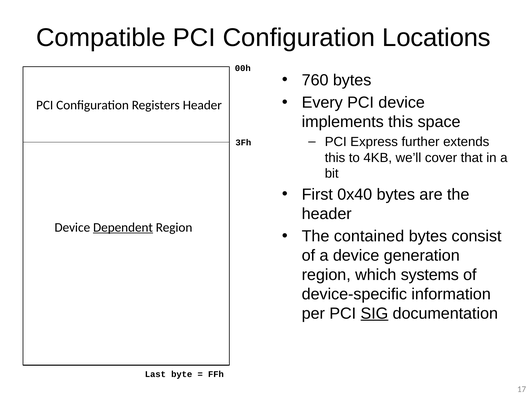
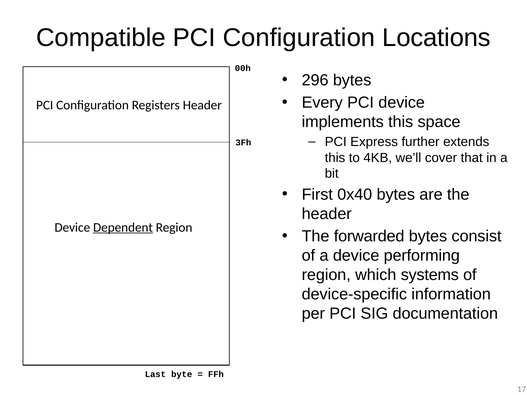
760: 760 -> 296
contained: contained -> forwarded
generation: generation -> performing
SIG underline: present -> none
